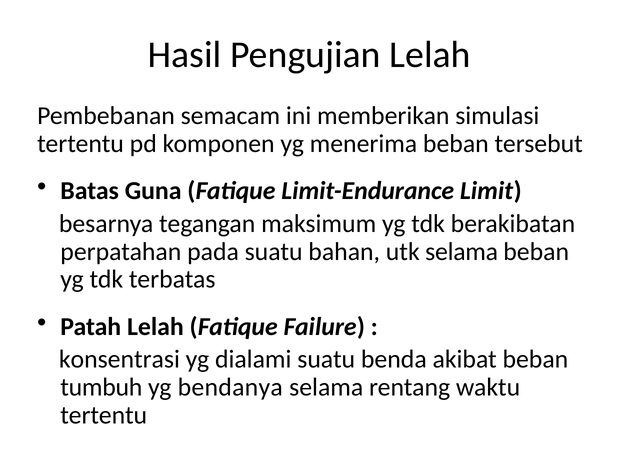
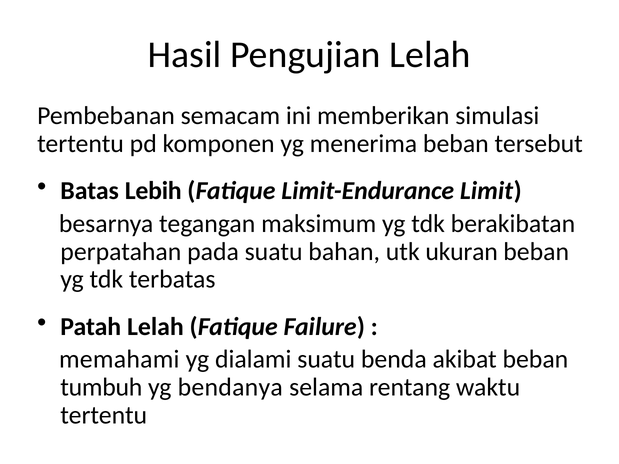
Guna: Guna -> Lebih
utk selama: selama -> ukuran
konsentrasi: konsentrasi -> memahami
